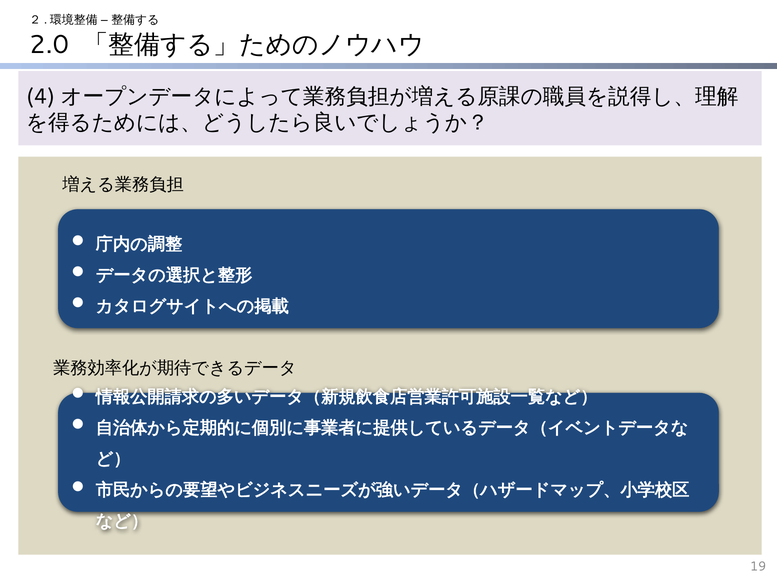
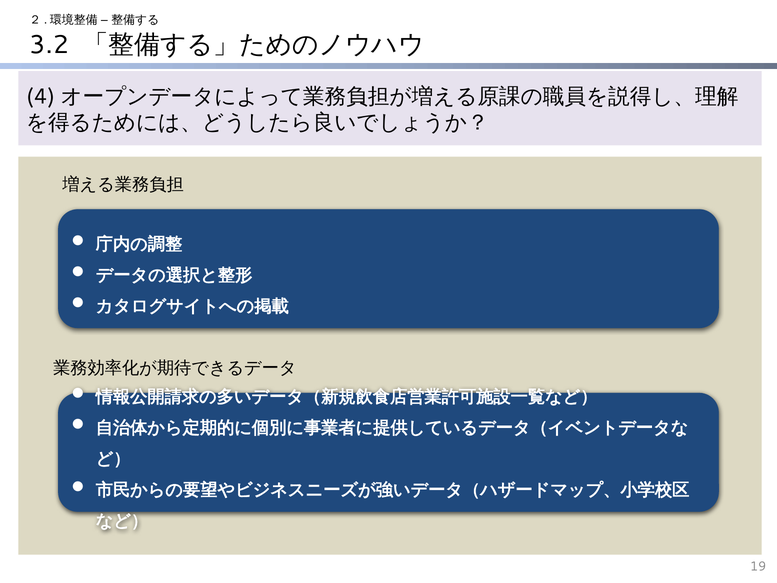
2.0: 2.0 -> 3.2
